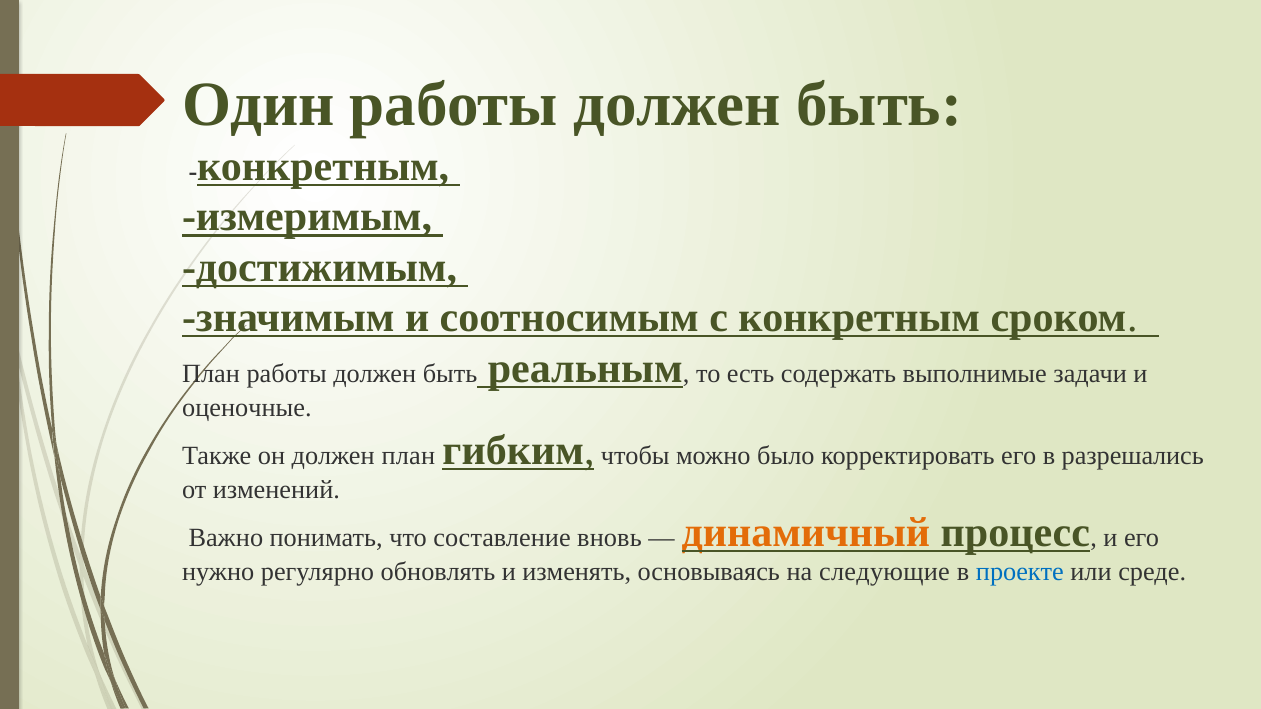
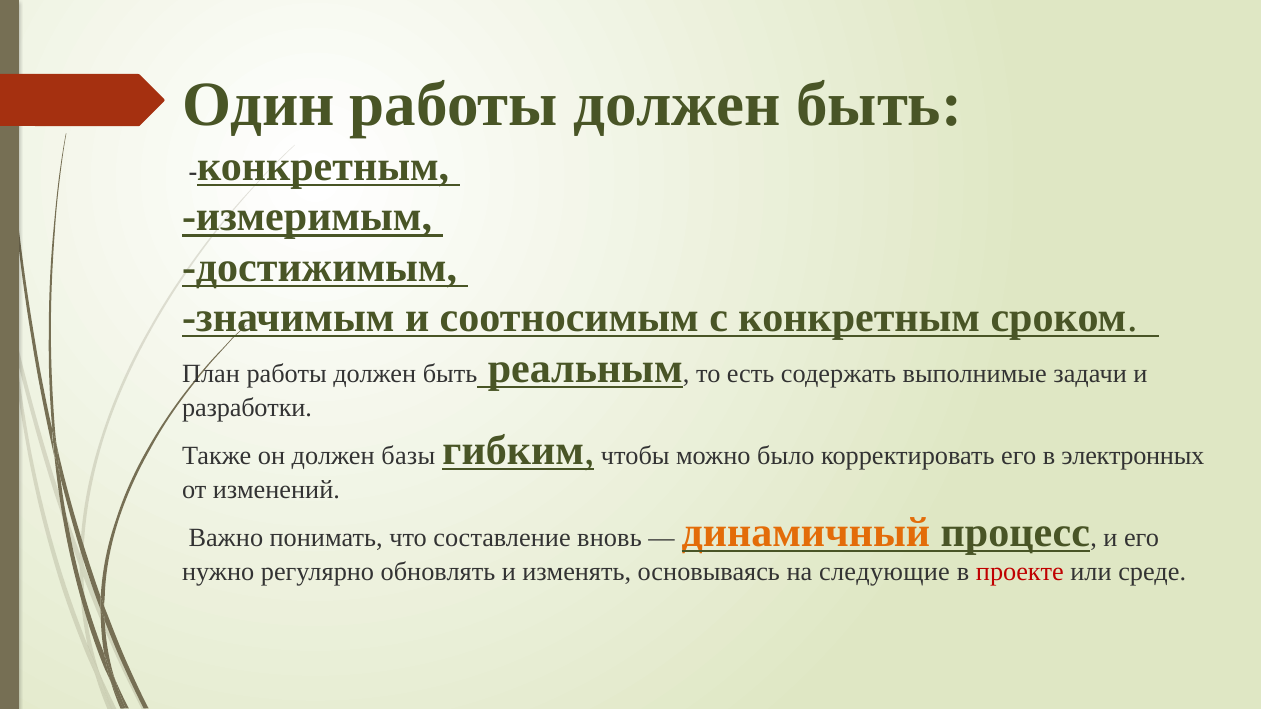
оценочные: оценочные -> разработки
должен план: план -> базы
разрешались: разрешались -> электронных
проекте colour: blue -> red
